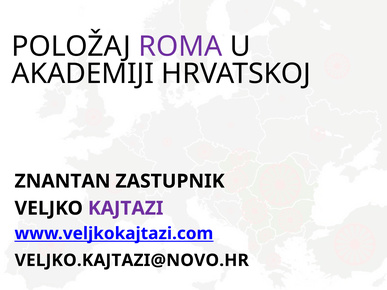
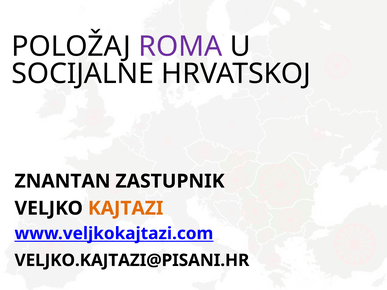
AKADEMIJI: AKADEMIJI -> SOCIJALNE
KAJTAZI colour: purple -> orange
VELJKO.KAJTAZI@NOVO.HR: VELJKO.KAJTAZI@NOVO.HR -> VELJKO.KAJTAZI@PISANI.HR
